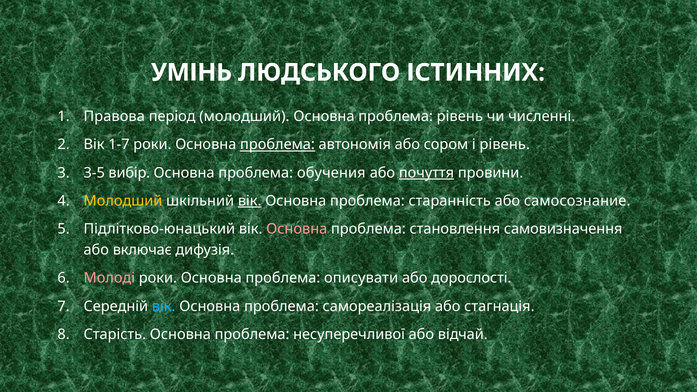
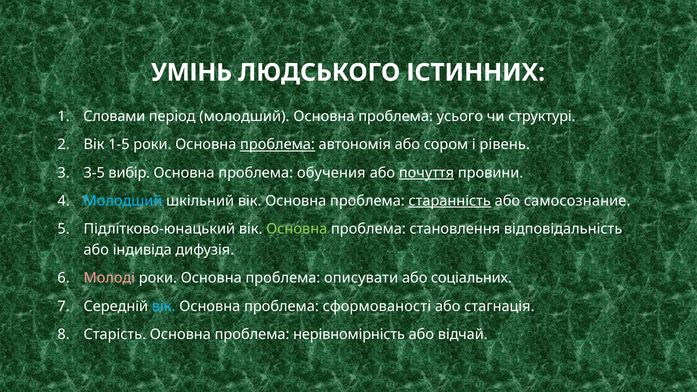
Правова: Правова -> Словами
проблема рівень: рівень -> усього
численні: численні -> структурі
1-7: 1-7 -> 1-5
Молодший at (123, 201) colour: yellow -> light blue
вік at (250, 201) underline: present -> none
старанність underline: none -> present
Основна at (297, 229) colour: pink -> light green
самовизначення: самовизначення -> відповідальність
включає: включає -> індивіда
дорослості: дорослості -> соціальних
самореалізація: самореалізація -> сформованості
несуперечливої: несуперечливої -> нерівномірність
